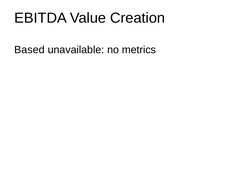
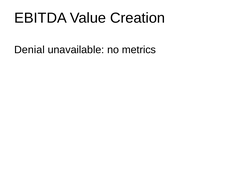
Based: Based -> Denial
